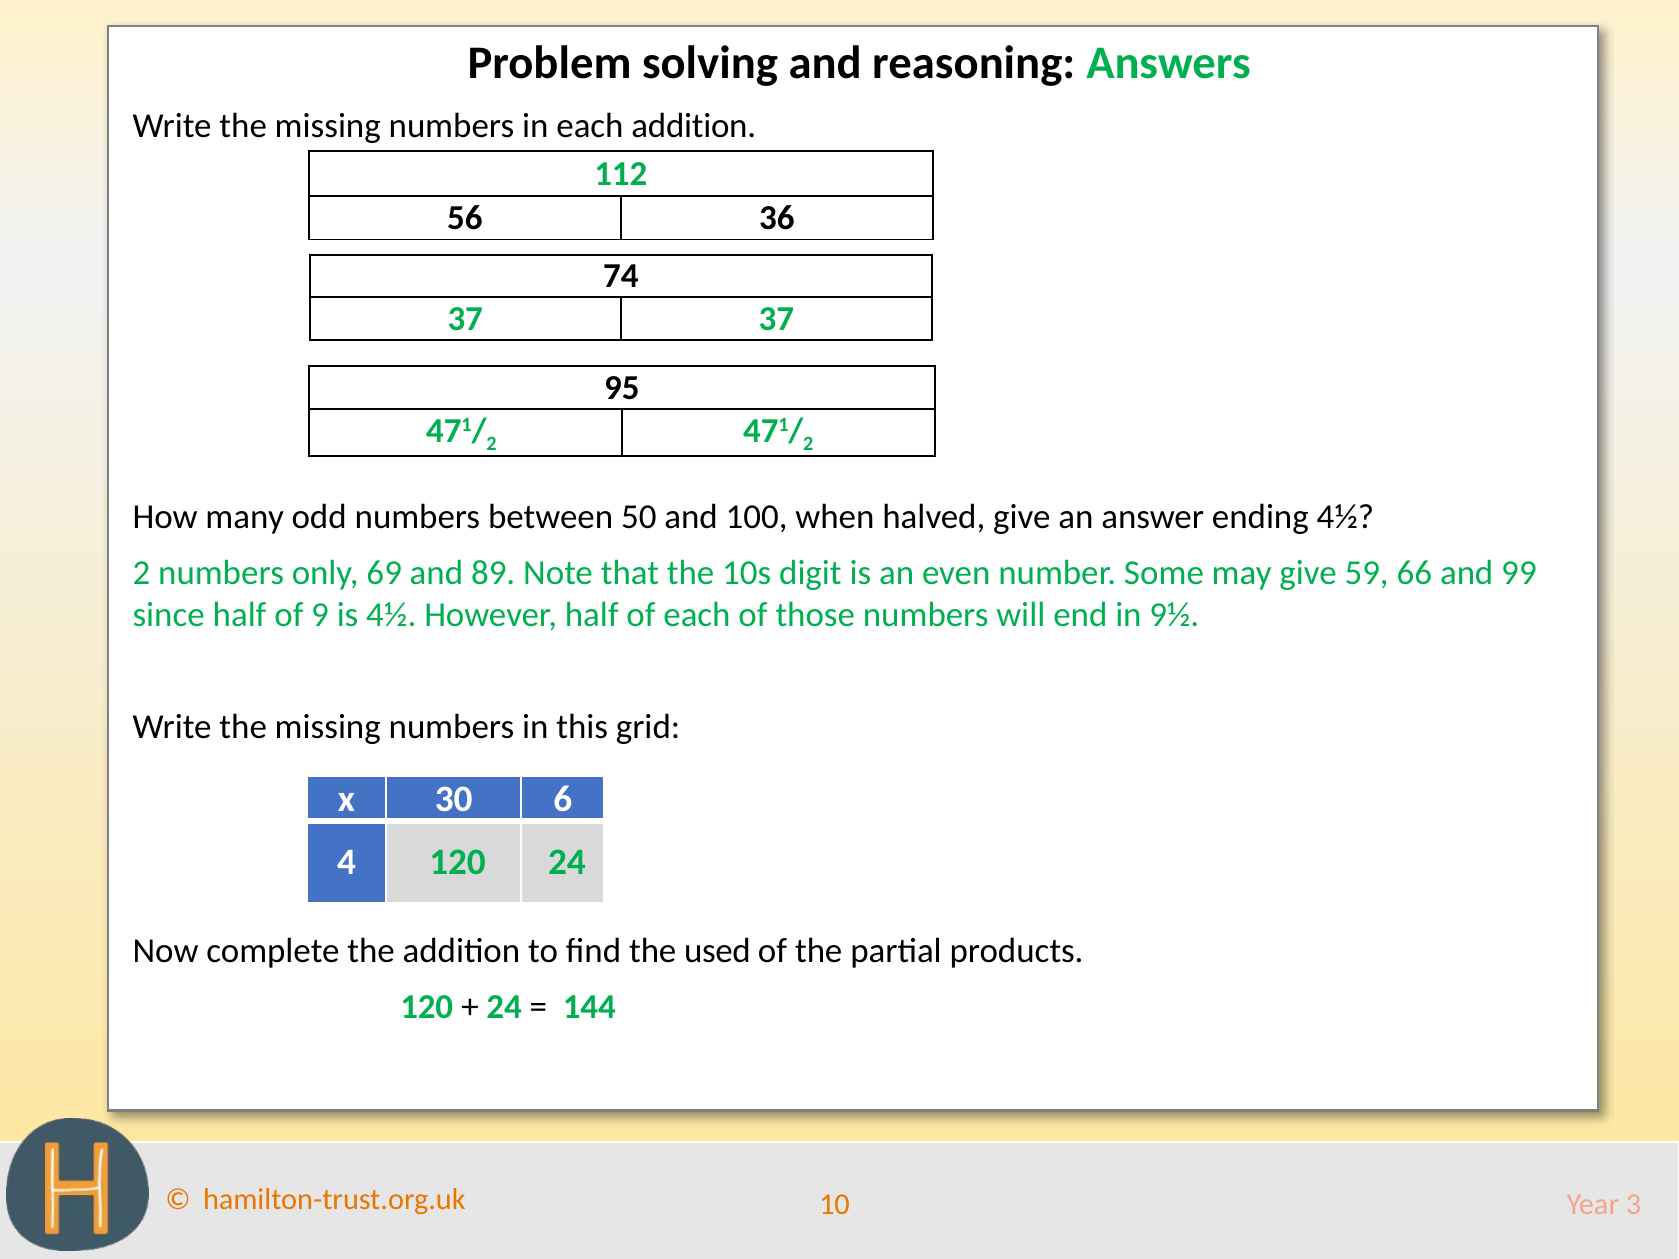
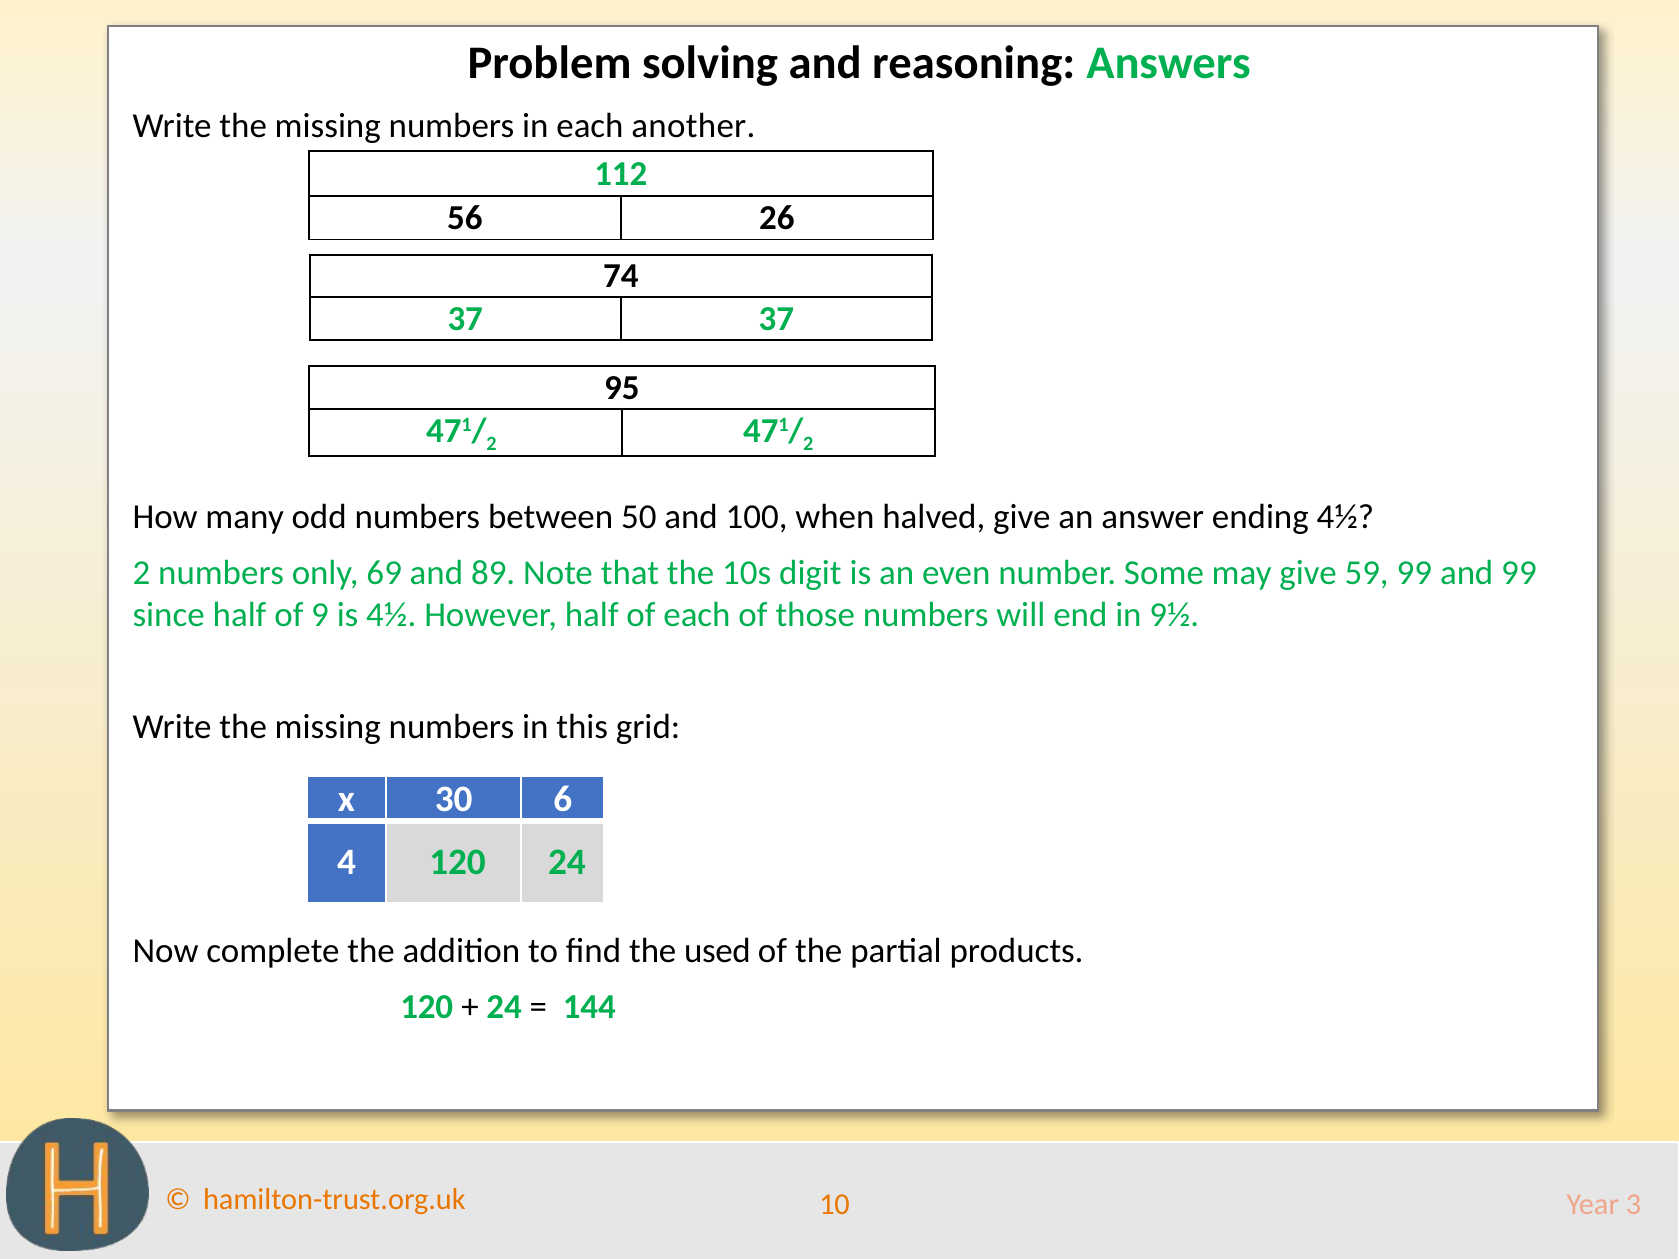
each addition: addition -> another
36: 36 -> 26
59 66: 66 -> 99
